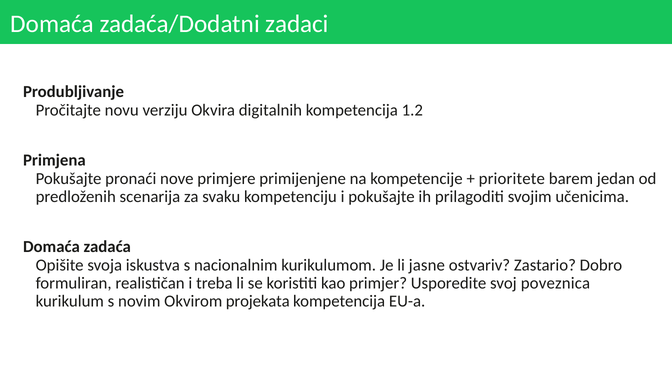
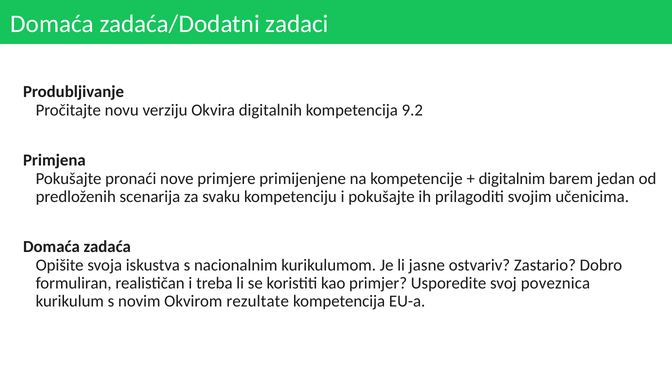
1.2: 1.2 -> 9.2
prioritete: prioritete -> digitalnim
projekata: projekata -> rezultate
